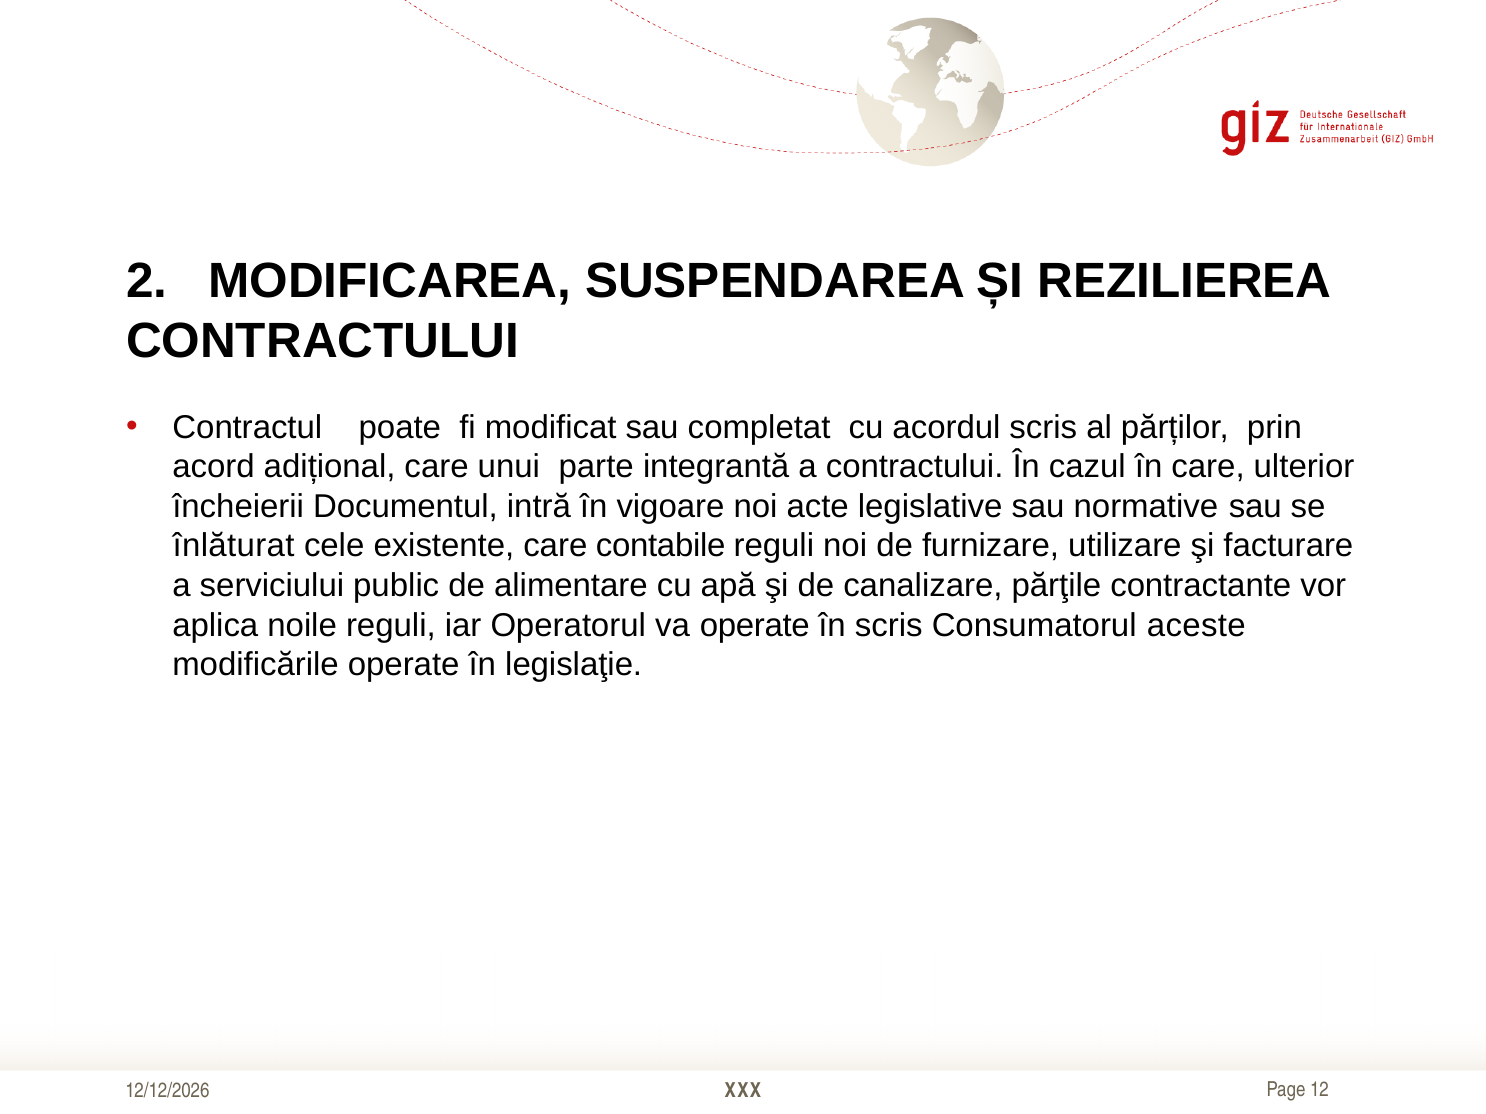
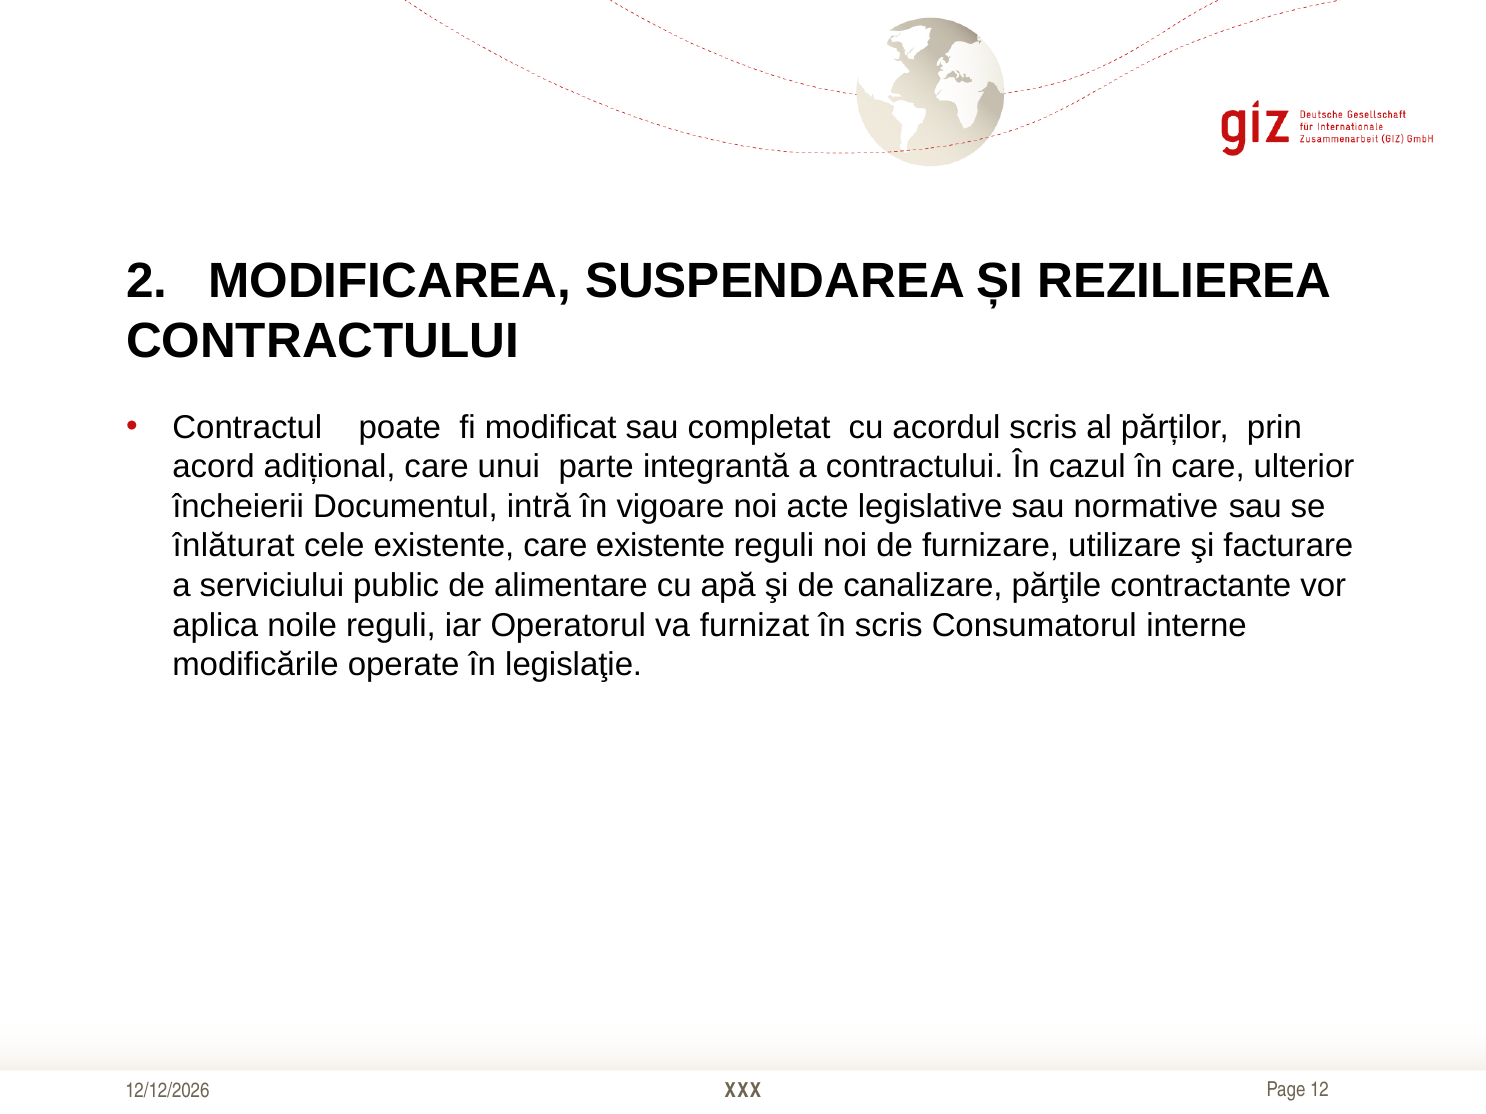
care contabile: contabile -> existente
va operate: operate -> furnizat
aceste: aceste -> interne
